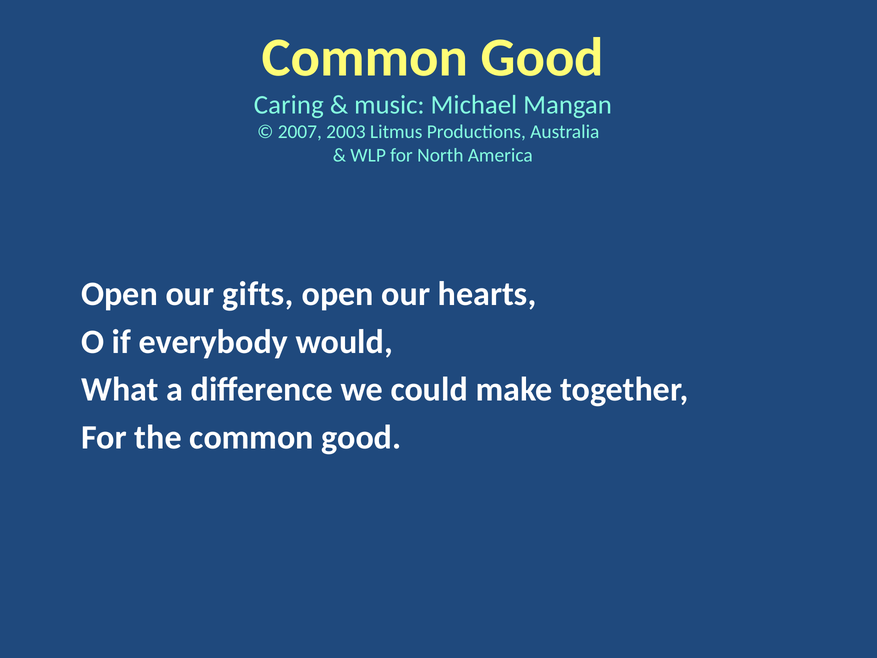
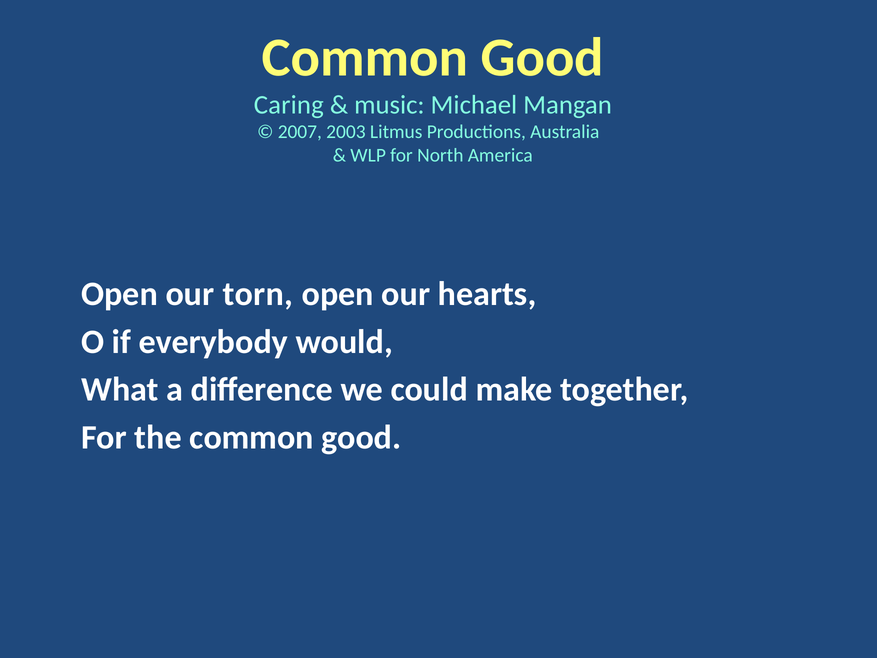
gifts: gifts -> torn
